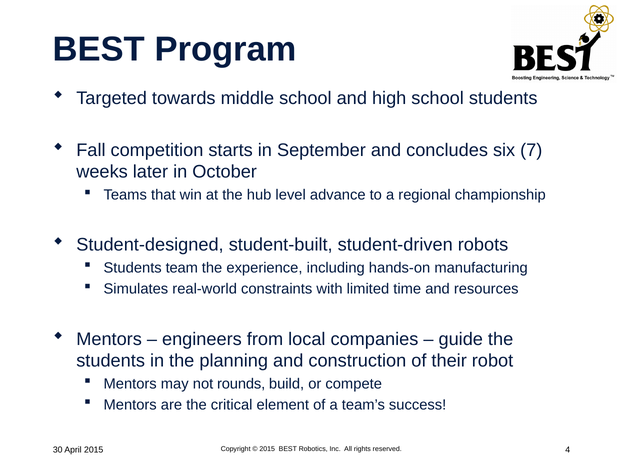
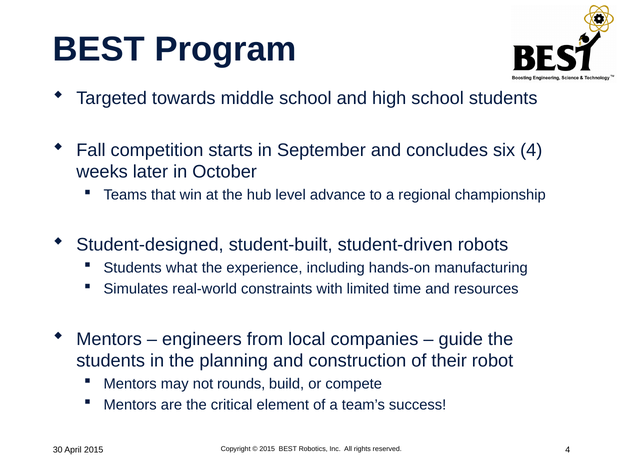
six 7: 7 -> 4
team: team -> what
